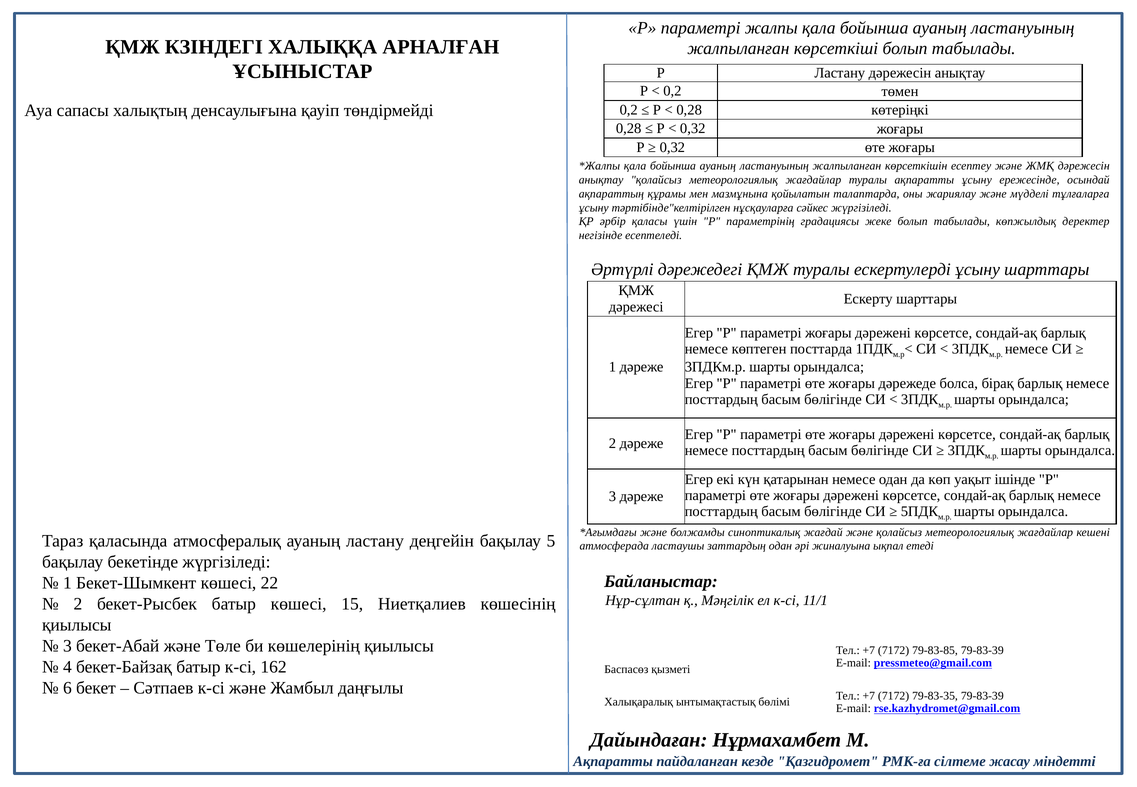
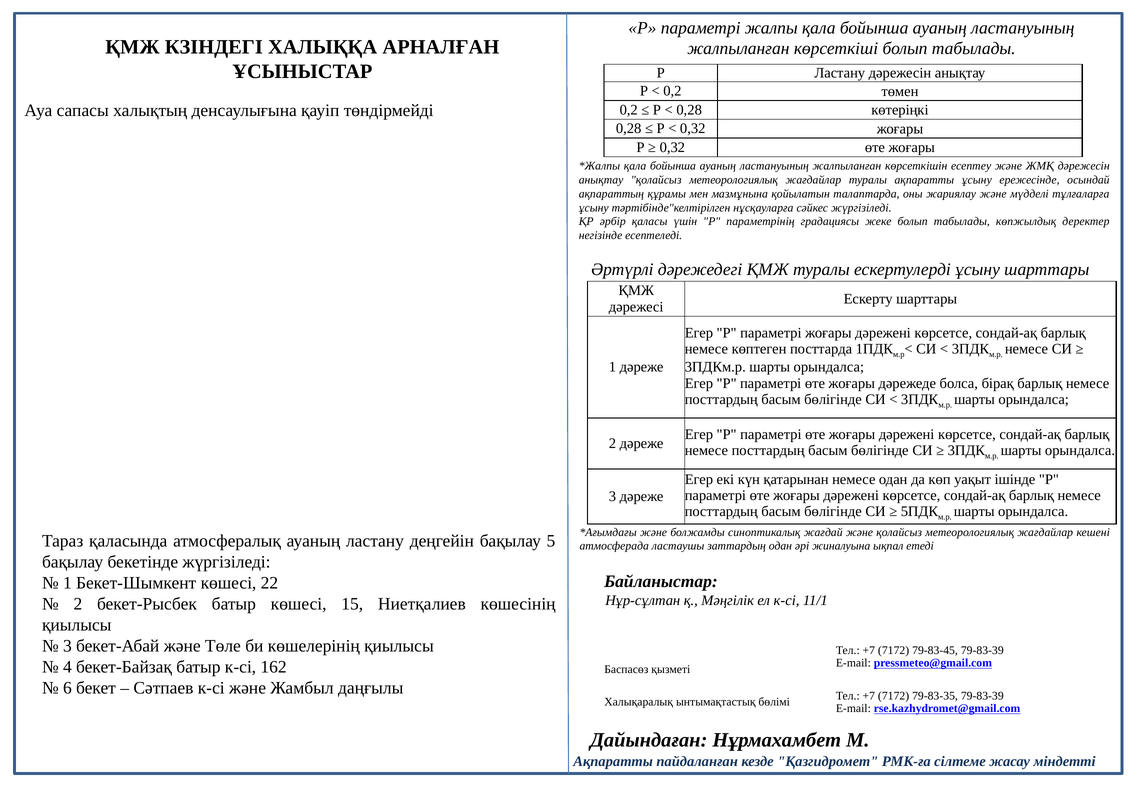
79-83-85: 79-83-85 -> 79-83-45
